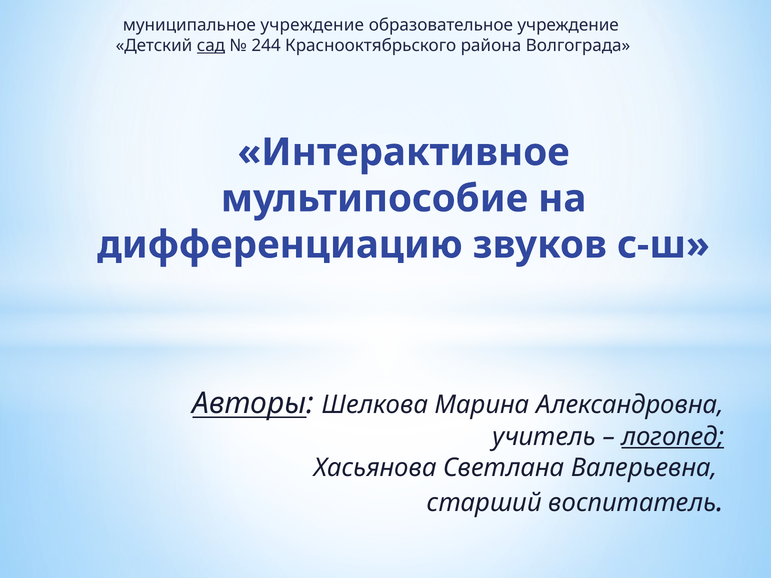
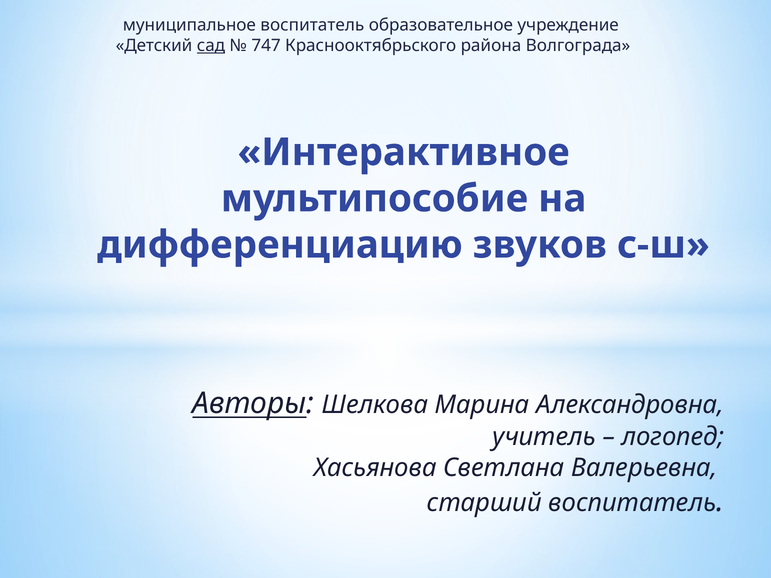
муниципальное учреждение: учреждение -> воспитатель
244: 244 -> 747
логопед underline: present -> none
